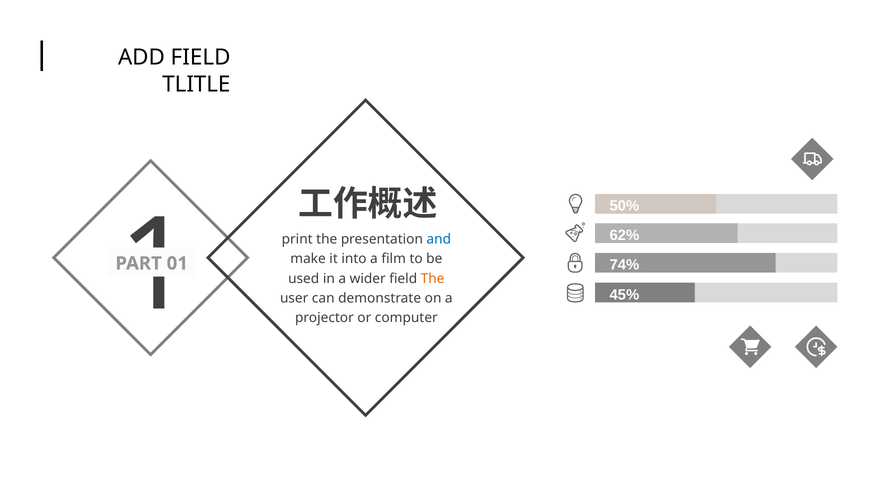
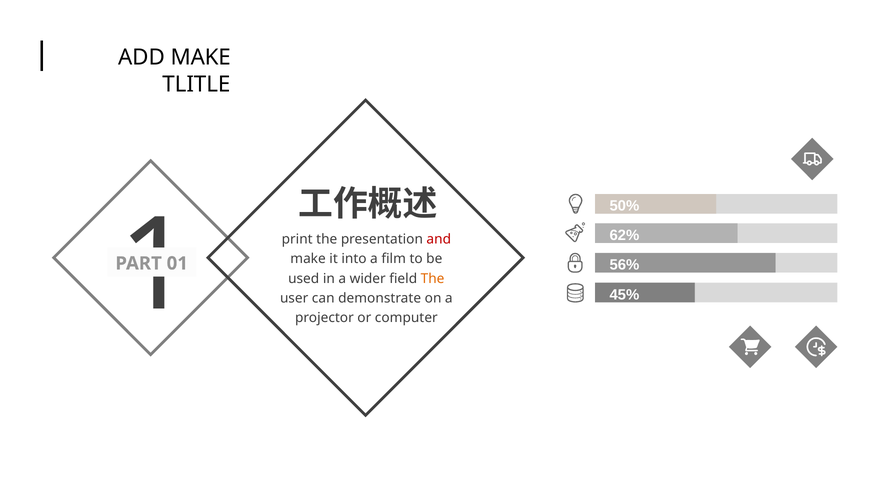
ADD FIELD: FIELD -> MAKE
and colour: blue -> red
74%: 74% -> 56%
